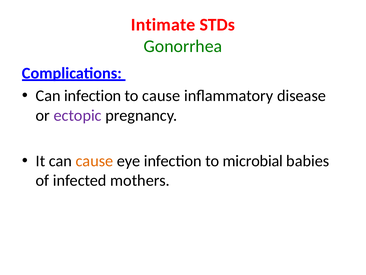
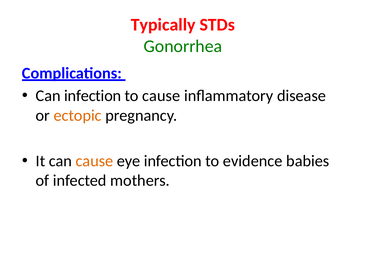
Intimate: Intimate -> Typically
ectopic colour: purple -> orange
microbial: microbial -> evidence
